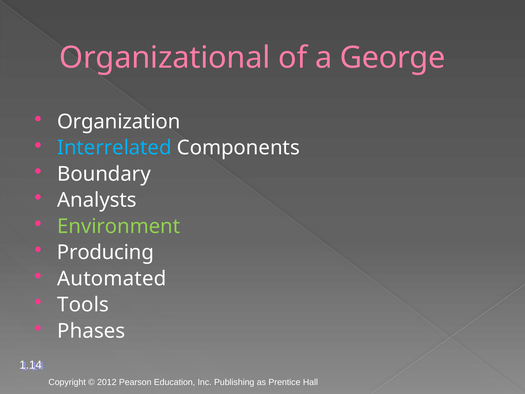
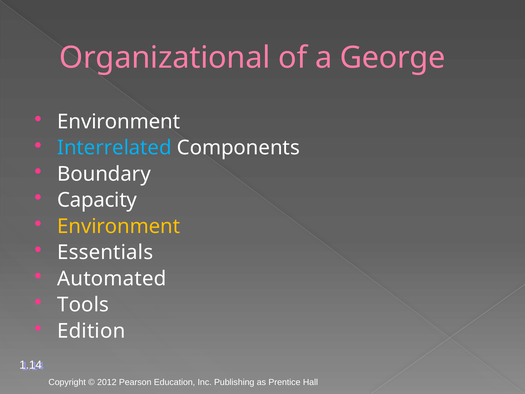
Organization at (119, 122): Organization -> Environment
Analysts: Analysts -> Capacity
Environment at (119, 226) colour: light green -> yellow
Producing: Producing -> Essentials
Phases: Phases -> Edition
